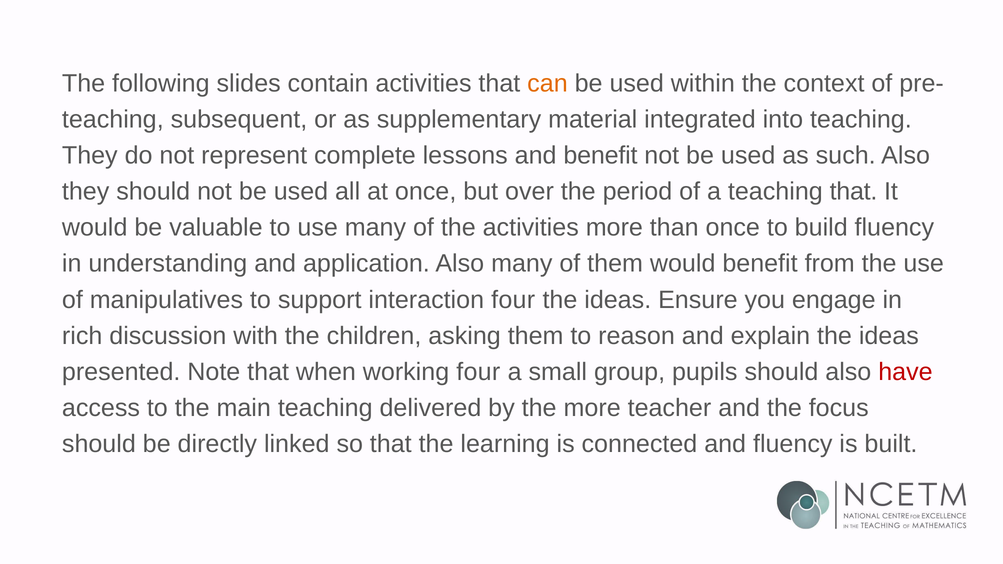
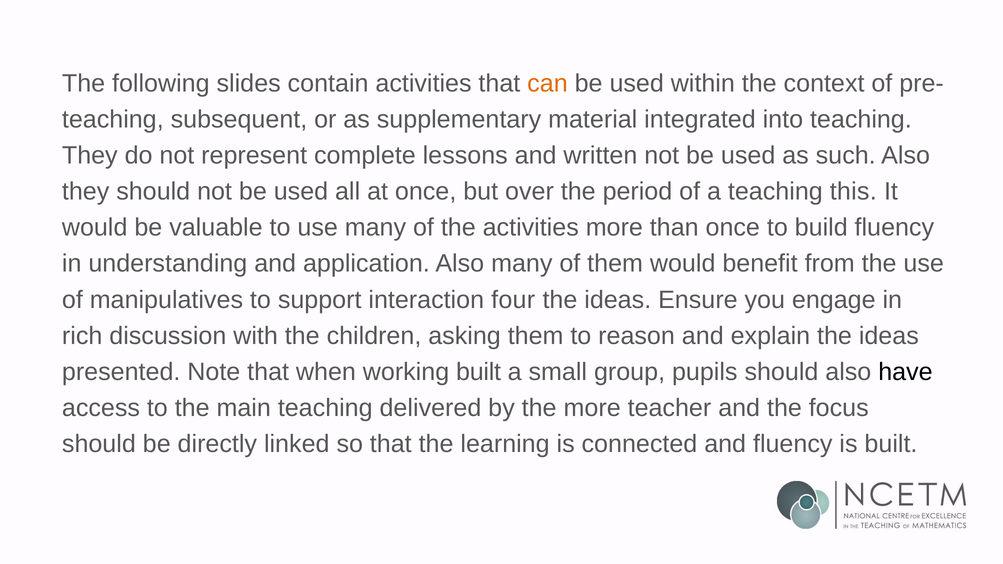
and benefit: benefit -> written
teaching that: that -> this
working four: four -> built
have colour: red -> black
